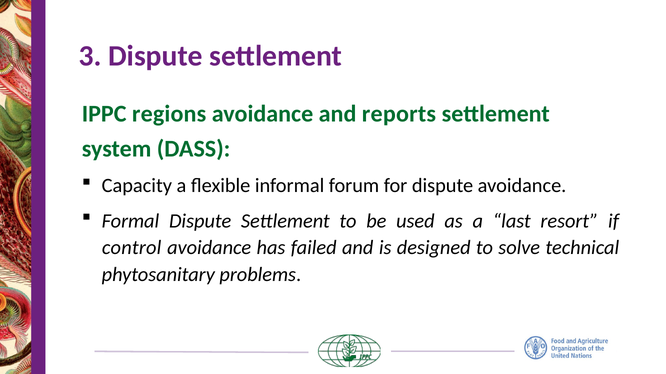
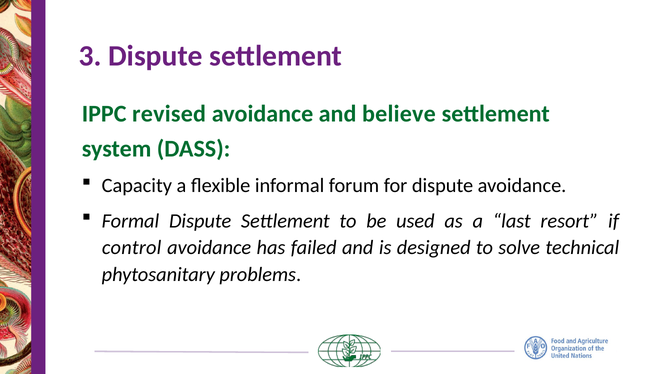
regions: regions -> revised
reports: reports -> believe
